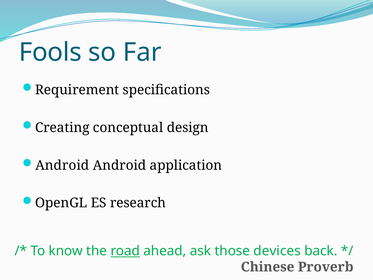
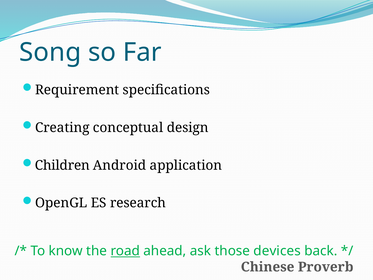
Fools: Fools -> Song
Android at (62, 165): Android -> Children
